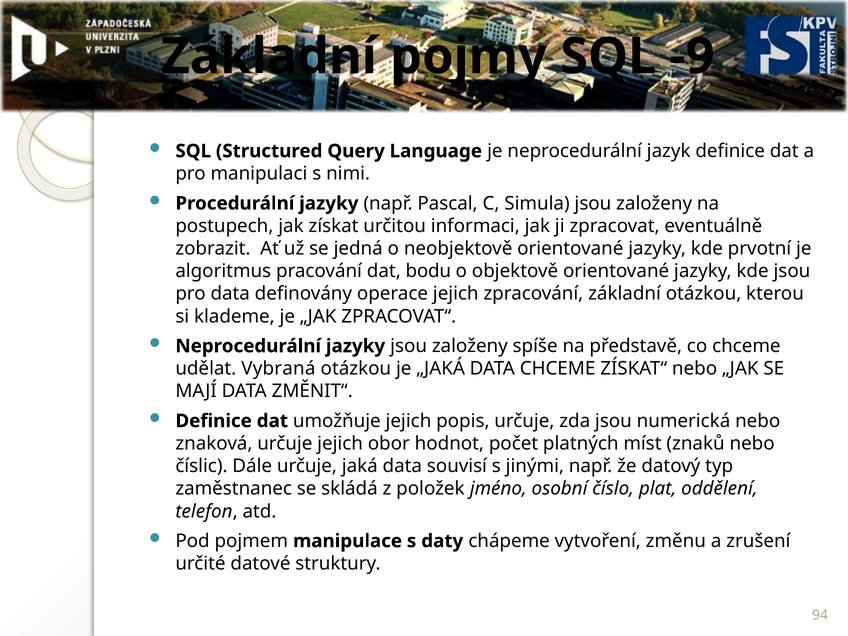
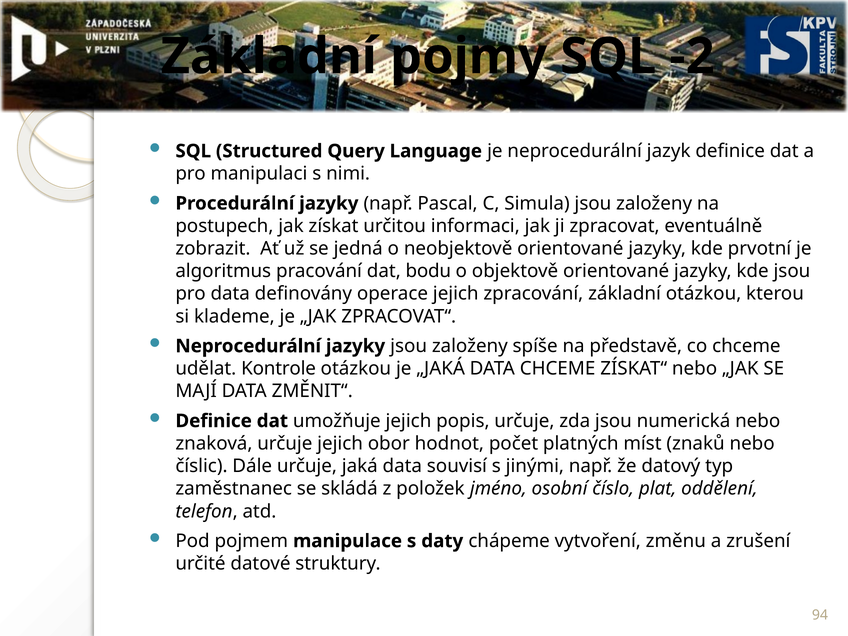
-9: -9 -> -2
Vybraná: Vybraná -> Kontrole
